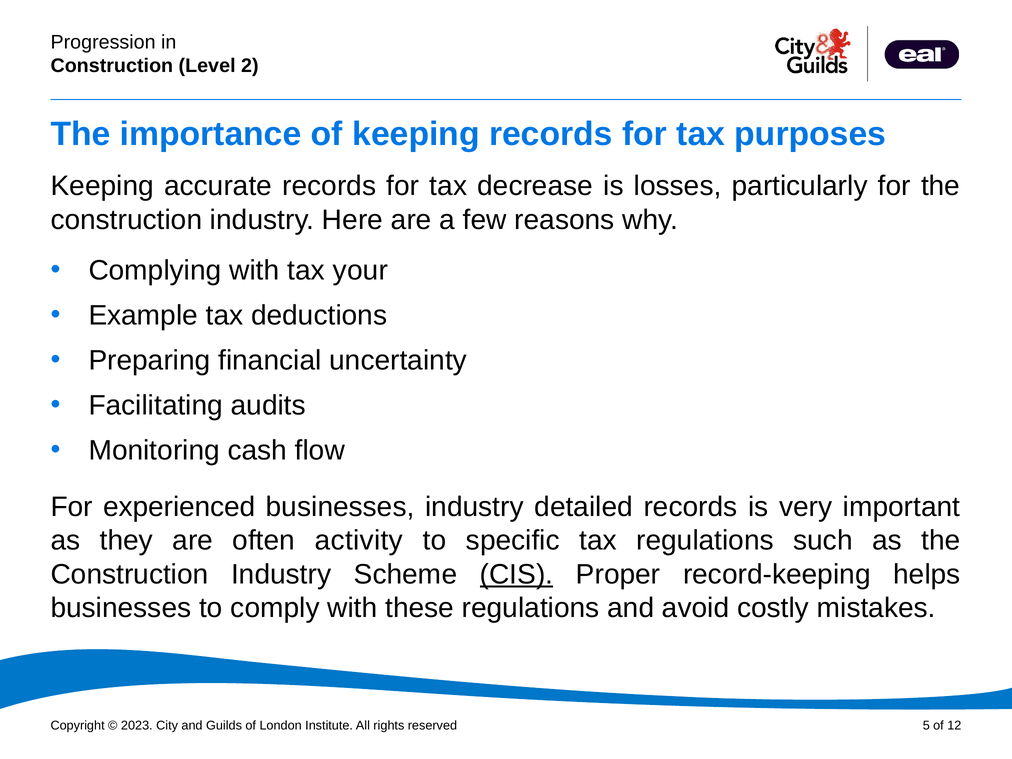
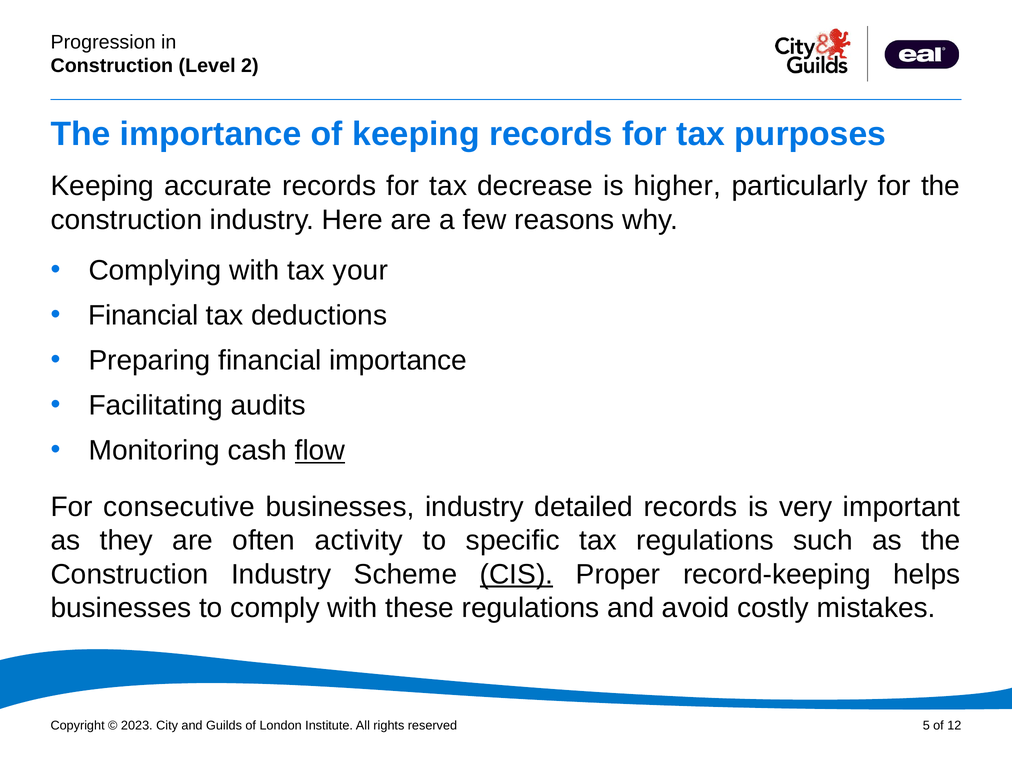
losses: losses -> higher
Example at (143, 316): Example -> Financial
financial uncertainty: uncertainty -> importance
flow underline: none -> present
experienced: experienced -> consecutive
